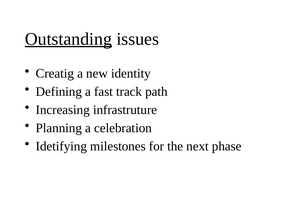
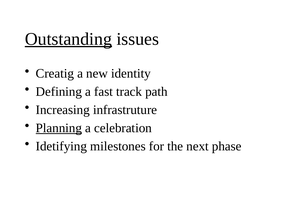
Planning underline: none -> present
